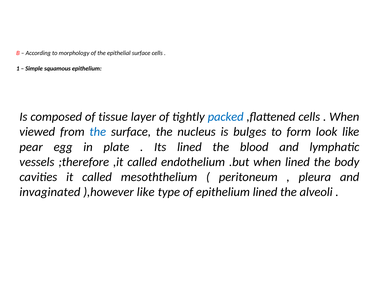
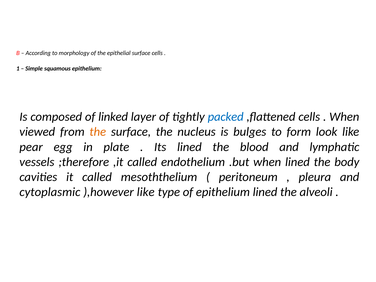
tissue: tissue -> linked
the at (98, 132) colour: blue -> orange
invaginated: invaginated -> cytoplasmic
